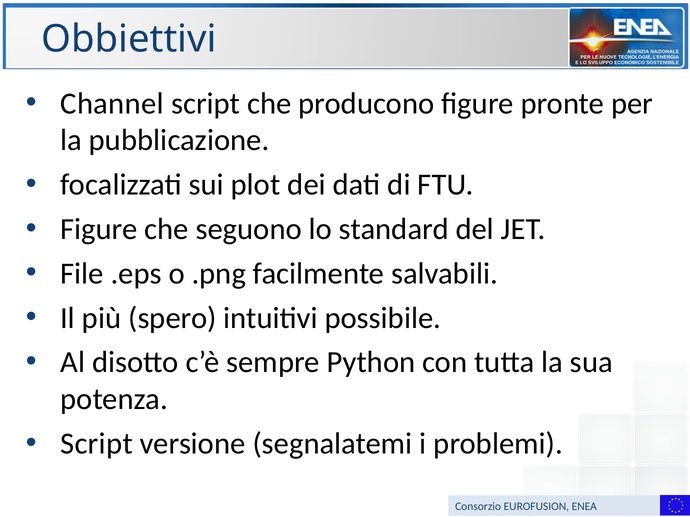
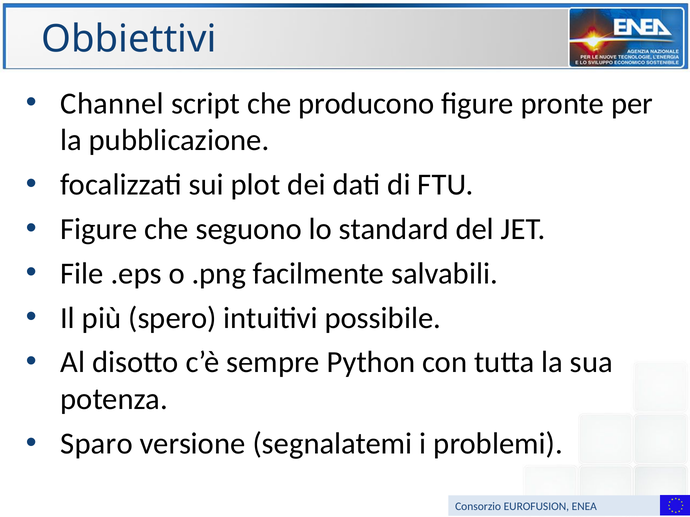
Script at (97, 444): Script -> Sparo
